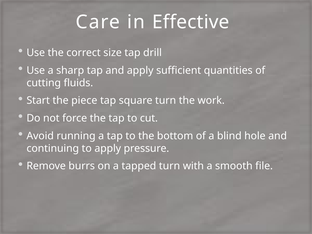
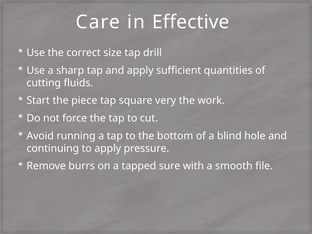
square turn: turn -> very
tapped turn: turn -> sure
